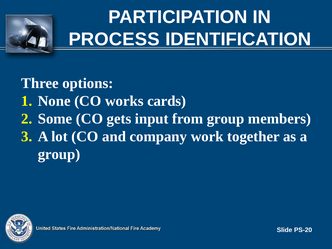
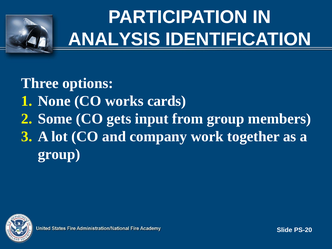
PROCESS: PROCESS -> ANALYSIS
